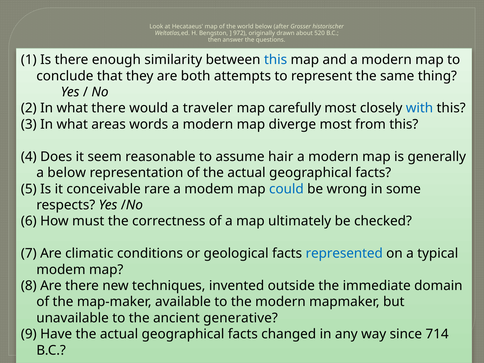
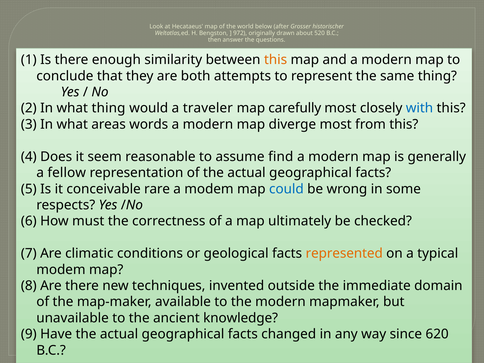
this at (276, 60) colour: blue -> orange
what there: there -> thing
hair: hair -> find
a below: below -> fellow
represented colour: blue -> orange
generative: generative -> knowledge
714: 714 -> 620
